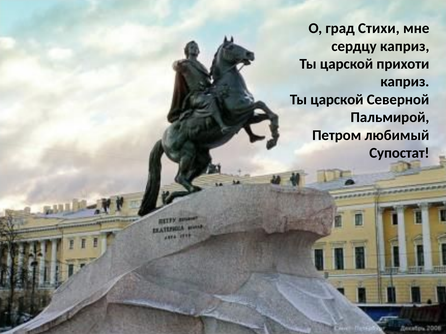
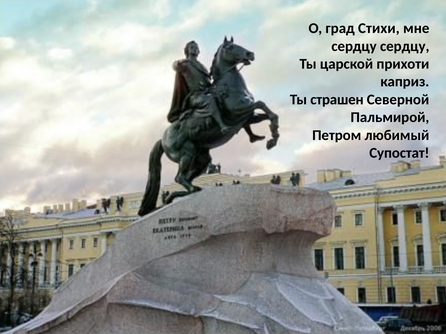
сердцу каприз: каприз -> сердцу
царской at (337, 100): царской -> страшен
